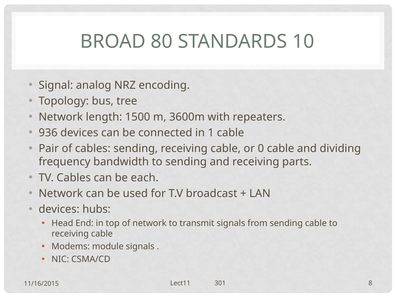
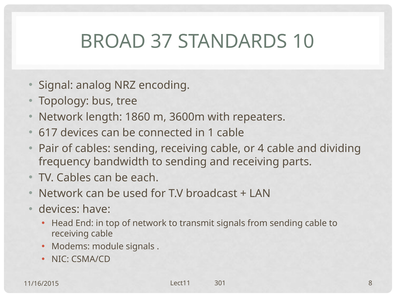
80: 80 -> 37
1500: 1500 -> 1860
936: 936 -> 617
0: 0 -> 4
hubs: hubs -> have
